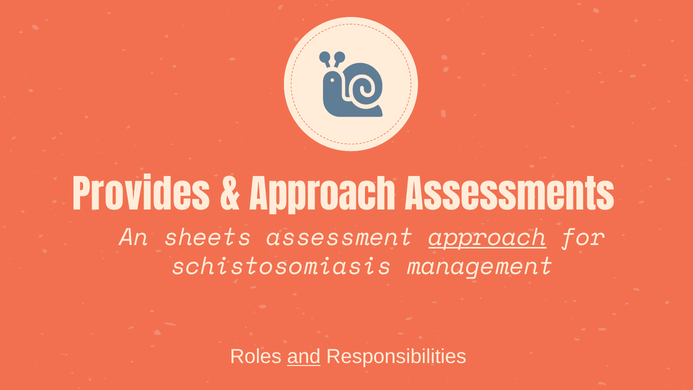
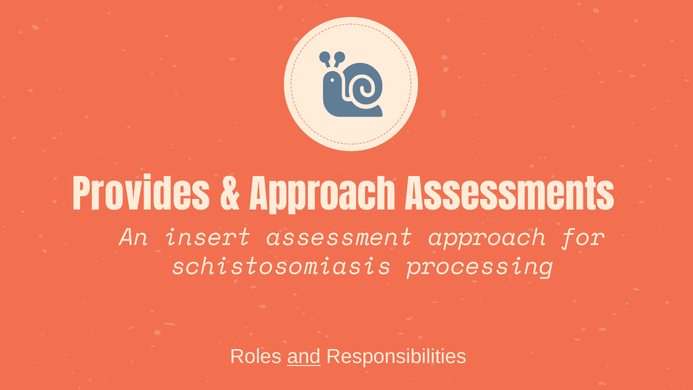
sheets: sheets -> insert
approach at (488, 237) underline: present -> none
management: management -> processing
